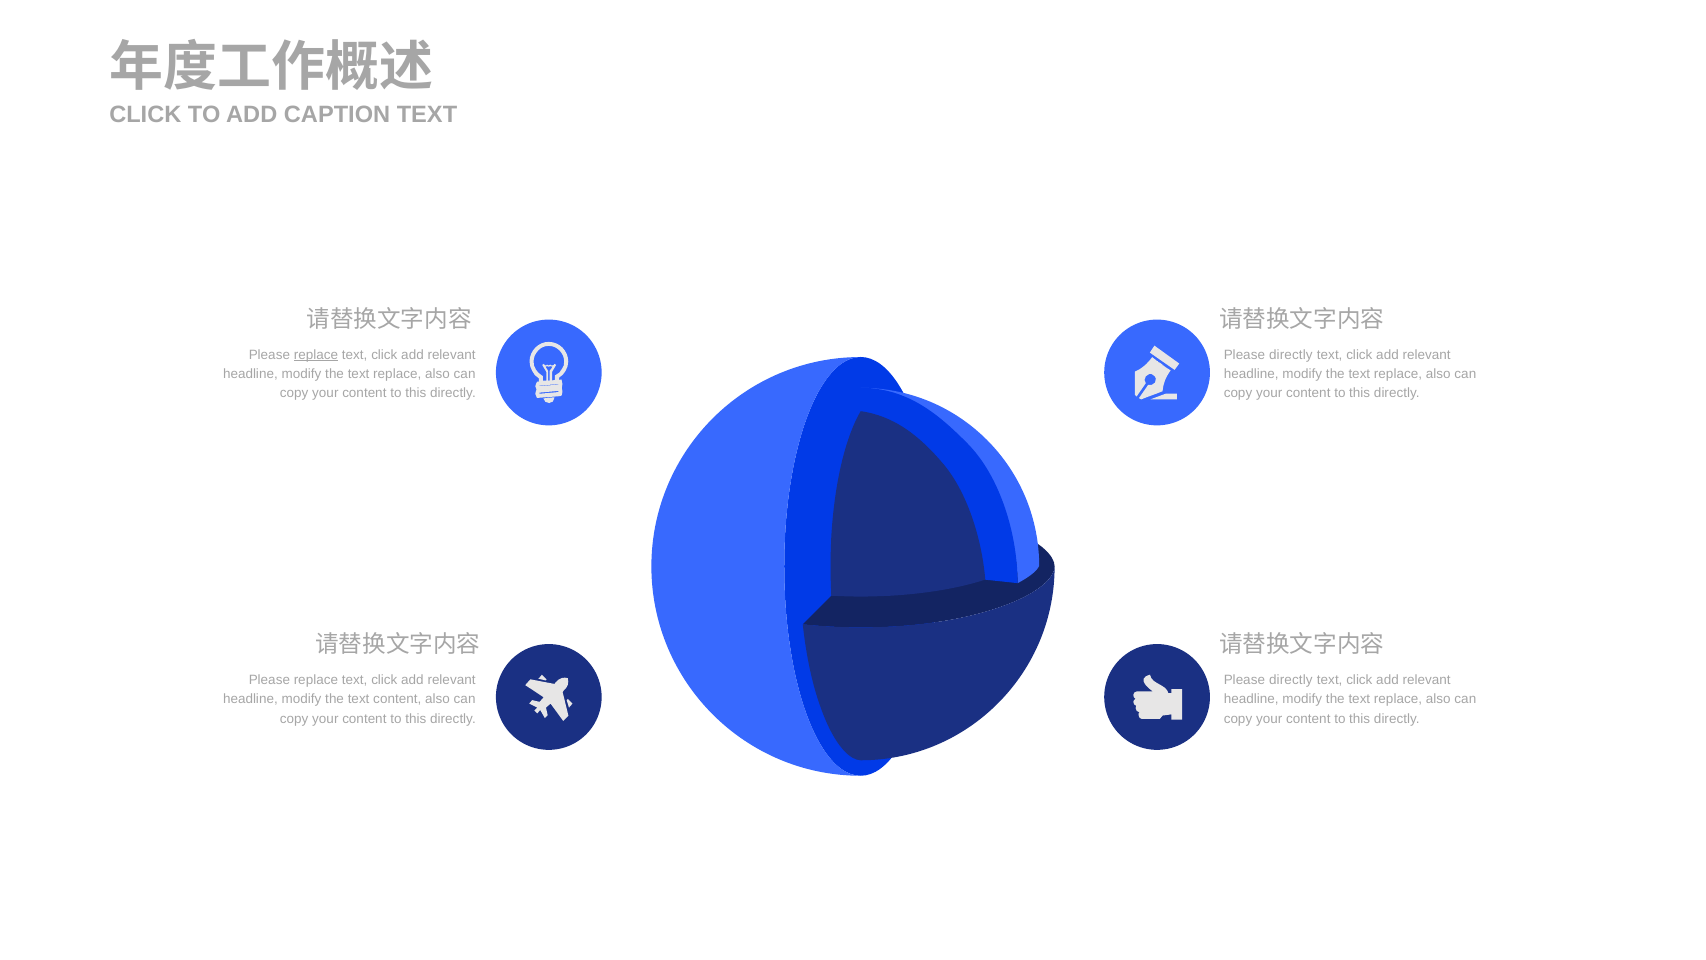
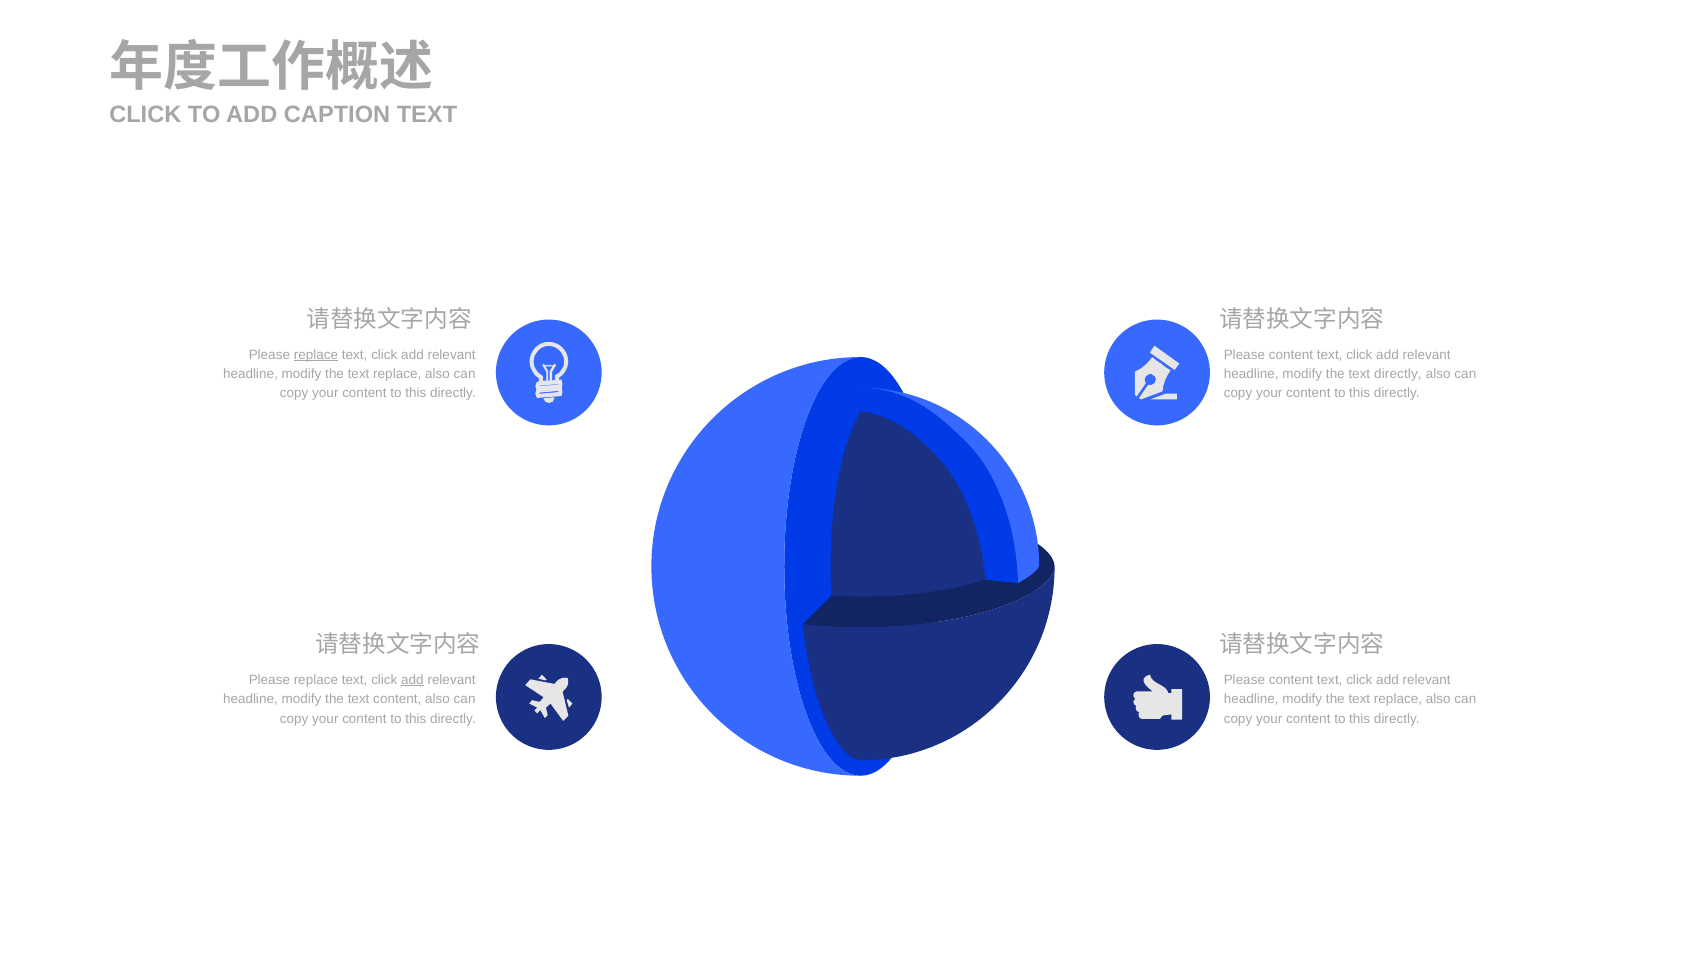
directly at (1291, 355): directly -> content
replace at (1398, 374): replace -> directly
add at (412, 680) underline: none -> present
directly at (1291, 680): directly -> content
